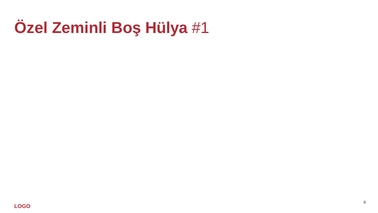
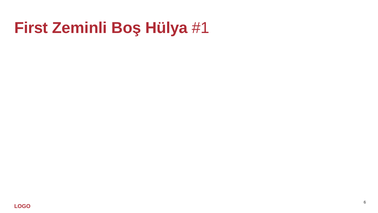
Özel: Özel -> First
